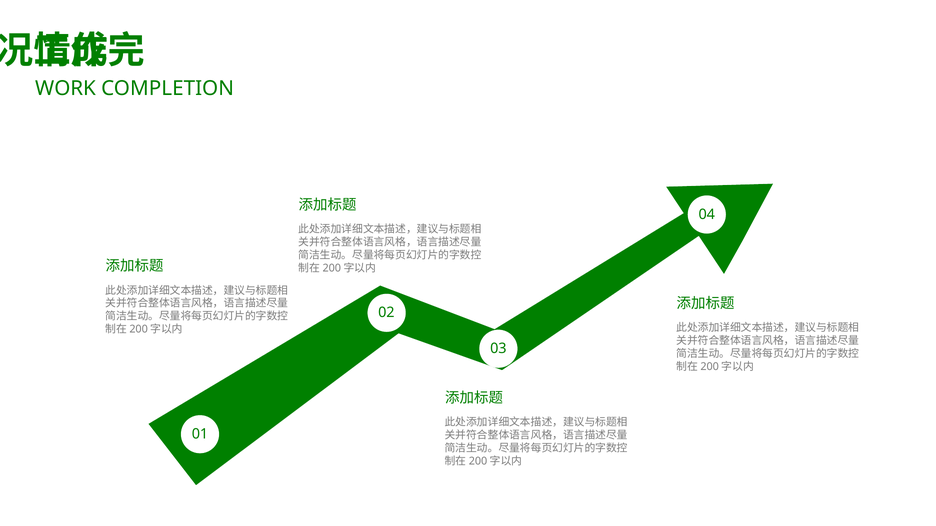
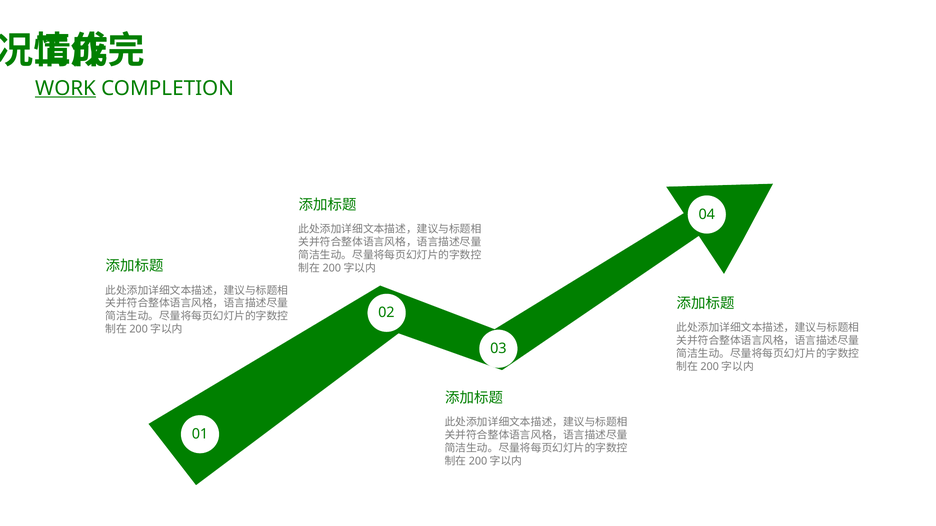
WORK underline: none -> present
